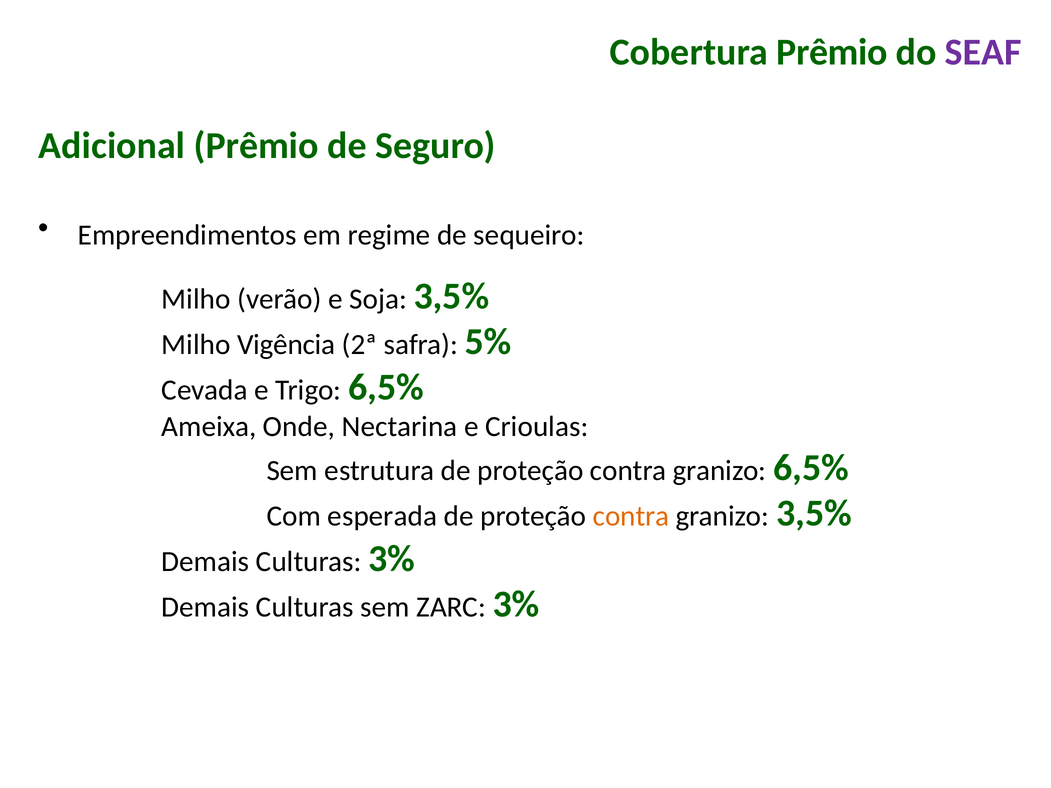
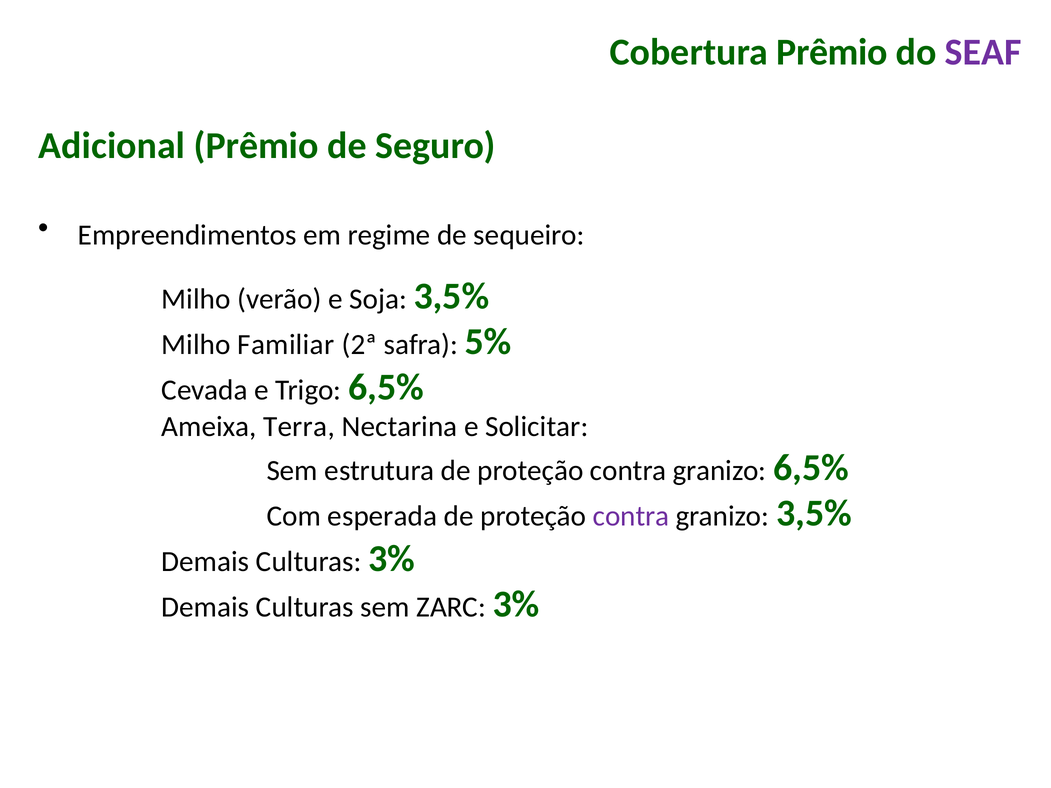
Milho Vigência: Vigência -> Familiar
Onde: Onde -> Terra
Crioulas: Crioulas -> Solicitar
contra at (631, 516) colour: orange -> purple
